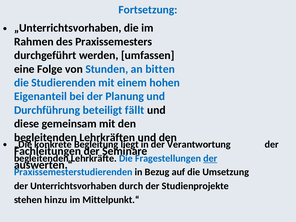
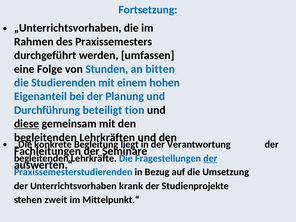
fällt: fällt -> tion
diese underline: none -> present
durch: durch -> krank
hinzu: hinzu -> zweit
